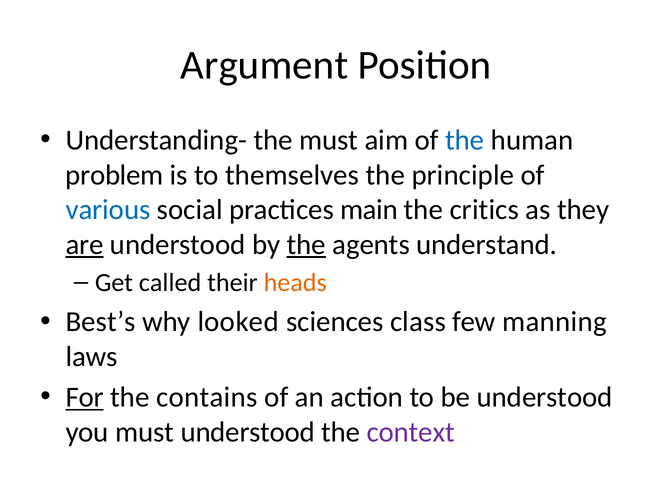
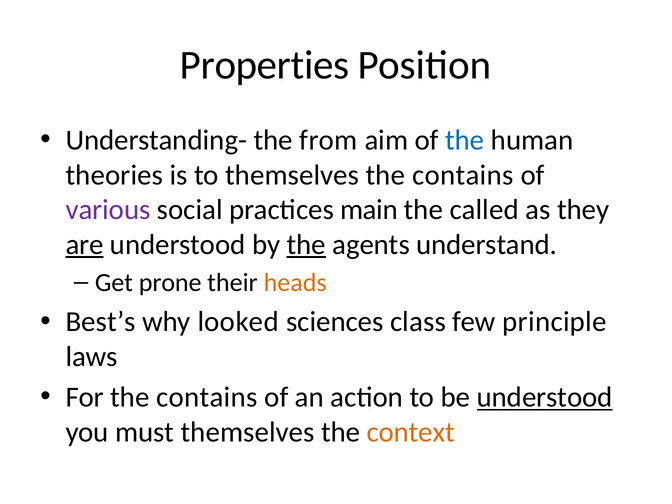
Argument: Argument -> Properties
the must: must -> from
problem: problem -> theories
principle at (463, 175): principle -> contains
various colour: blue -> purple
critics: critics -> called
called: called -> prone
manning: manning -> principle
For underline: present -> none
understood at (545, 397) underline: none -> present
must understood: understood -> themselves
context colour: purple -> orange
